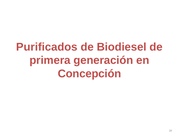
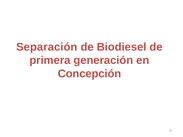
Purificados: Purificados -> Separación
